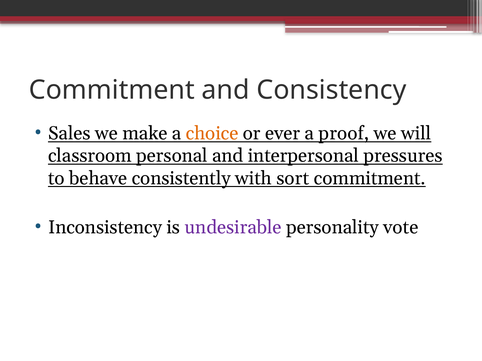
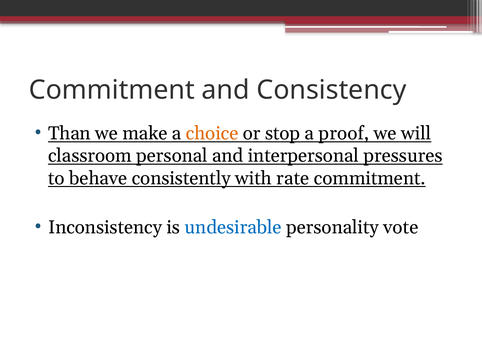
Sales: Sales -> Than
ever: ever -> stop
sort: sort -> rate
undesirable colour: purple -> blue
